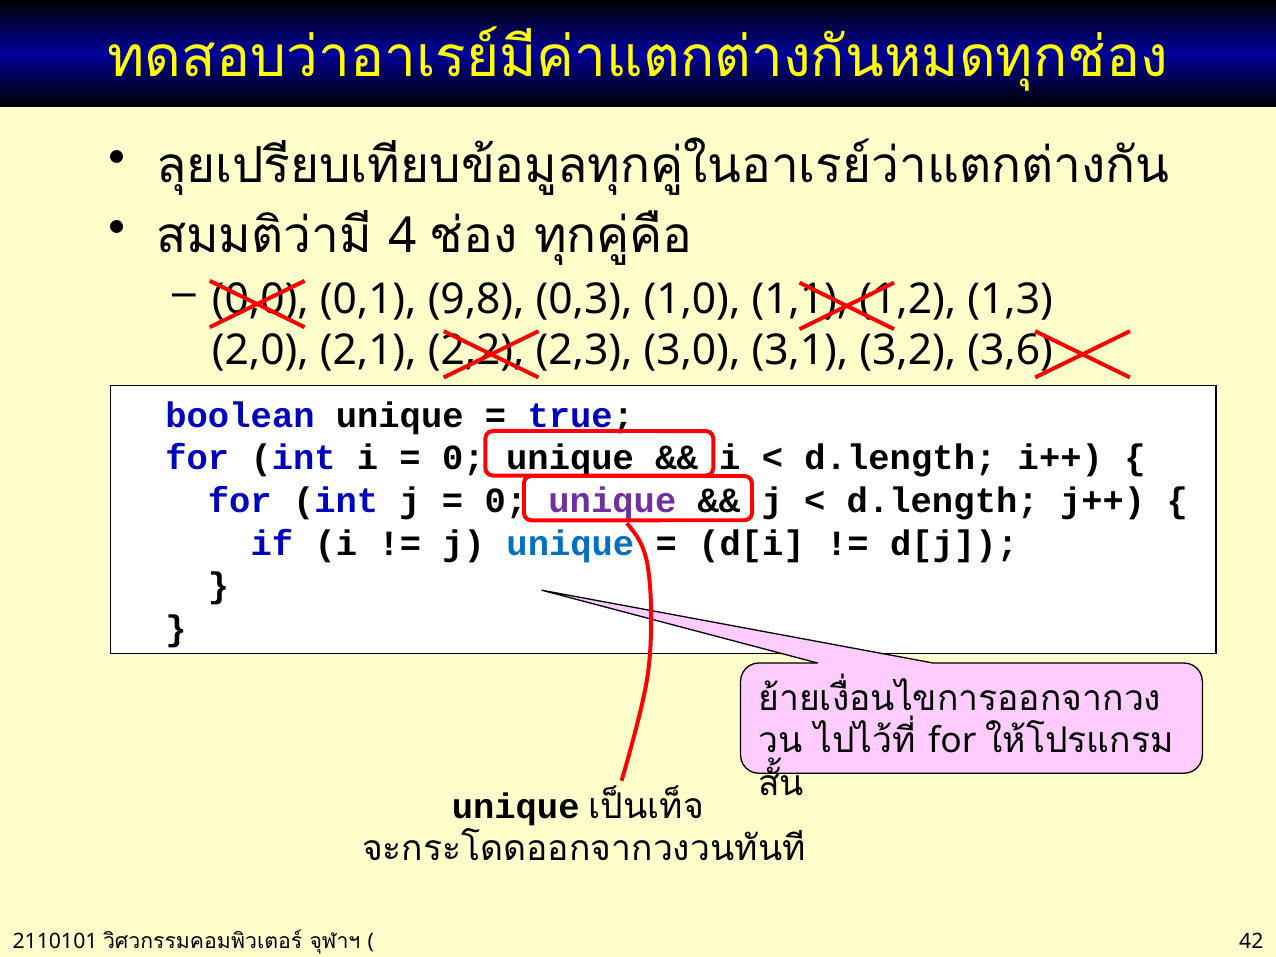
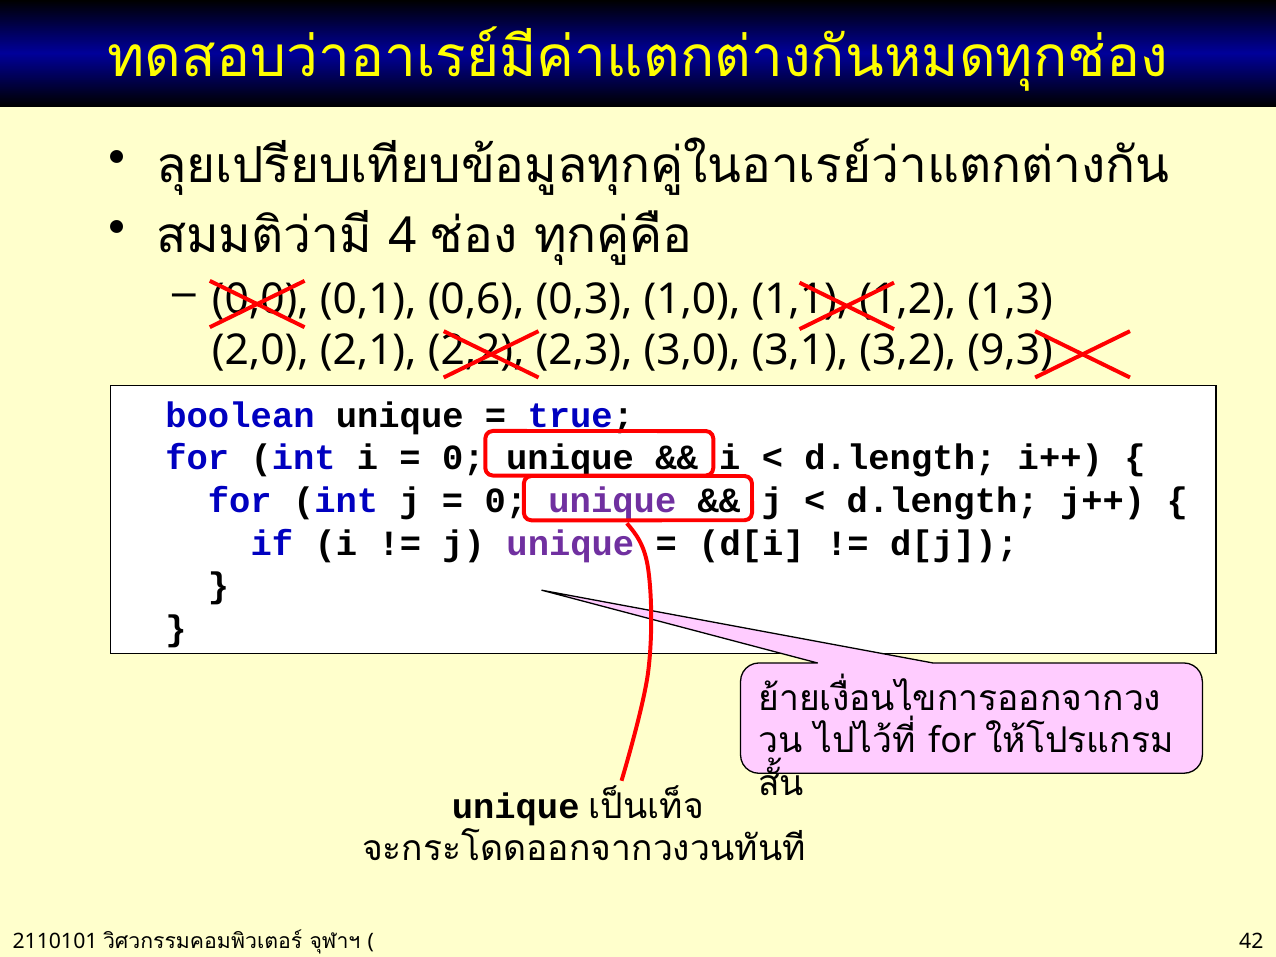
9,8: 9,8 -> 0,6
3,6: 3,6 -> 9,3
unique at (570, 543) colour: blue -> purple
